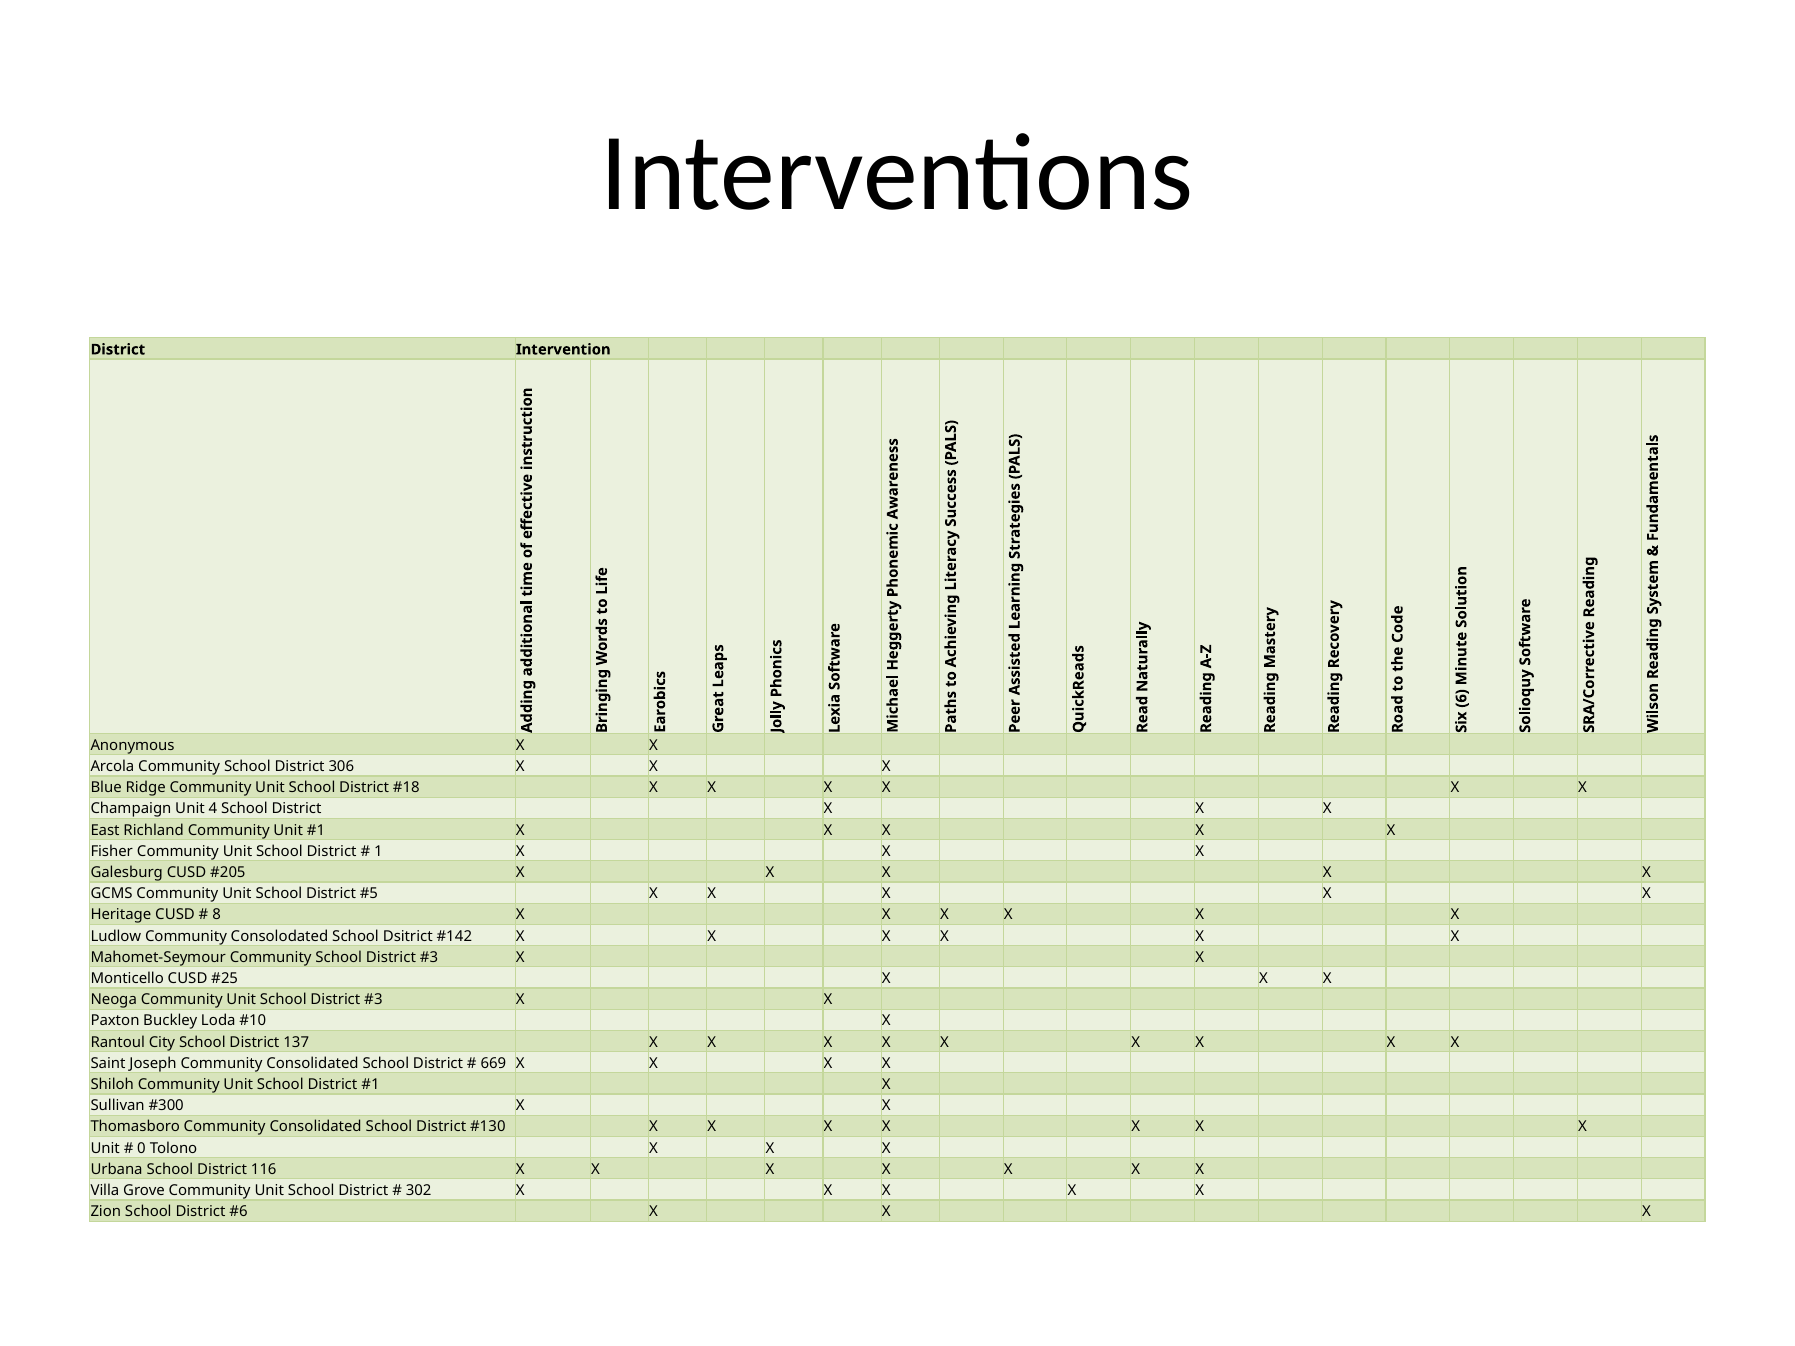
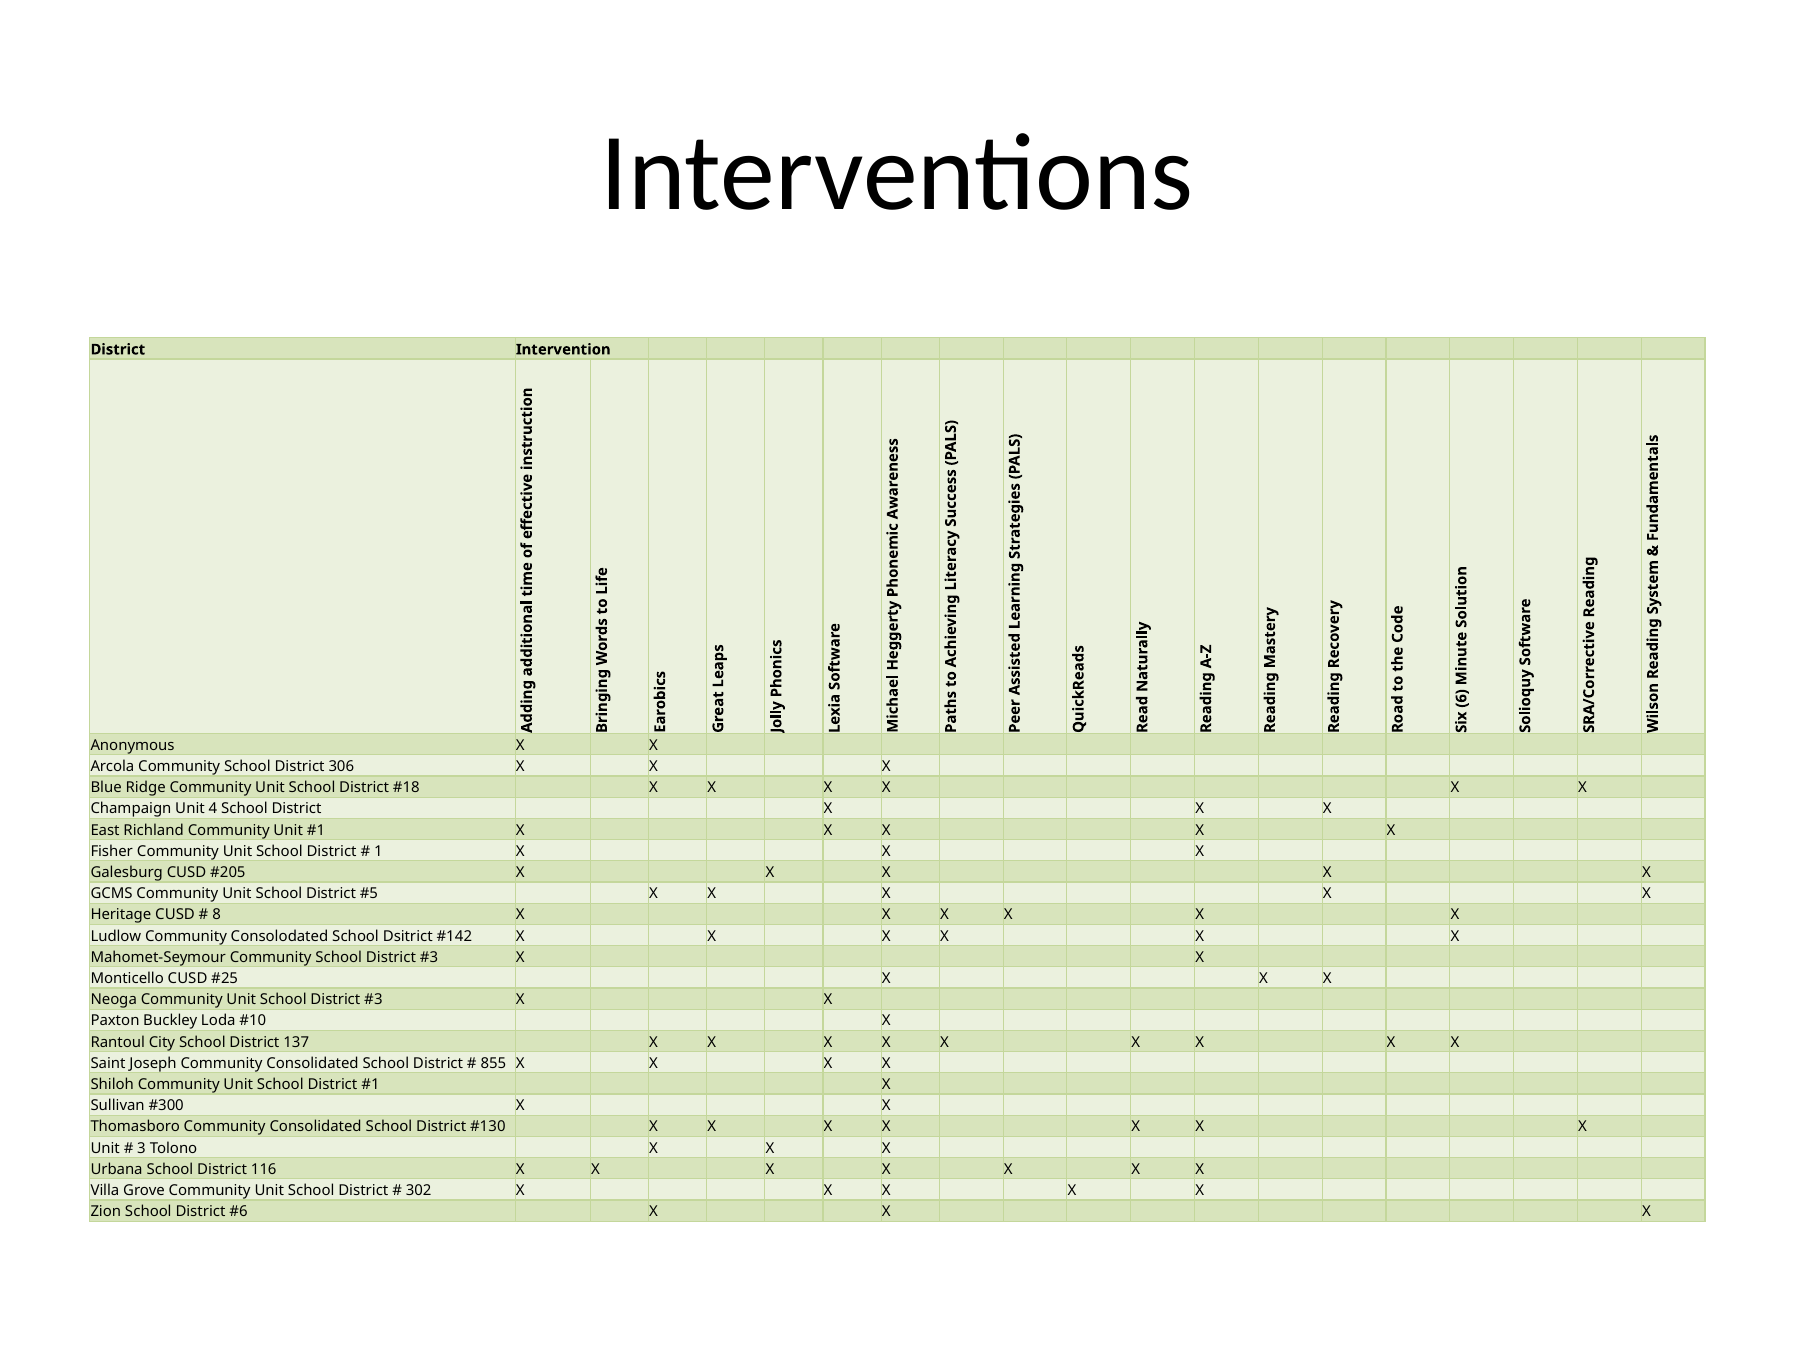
669: 669 -> 855
0: 0 -> 3
